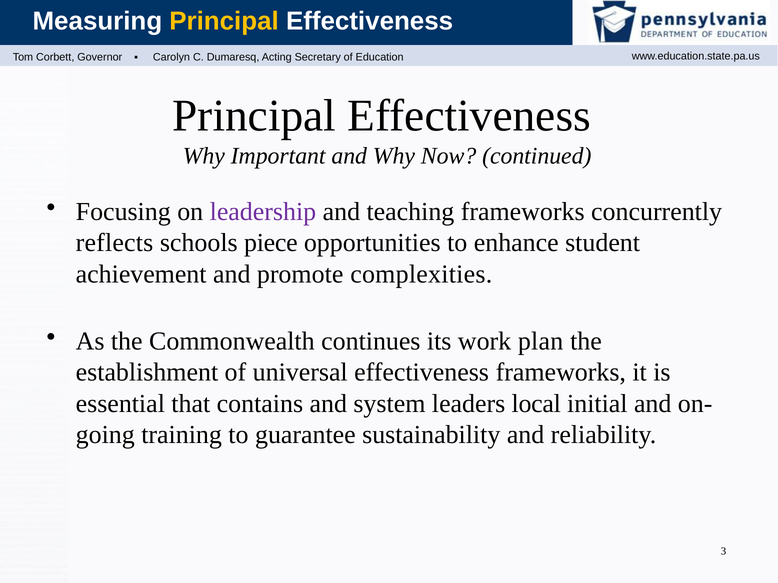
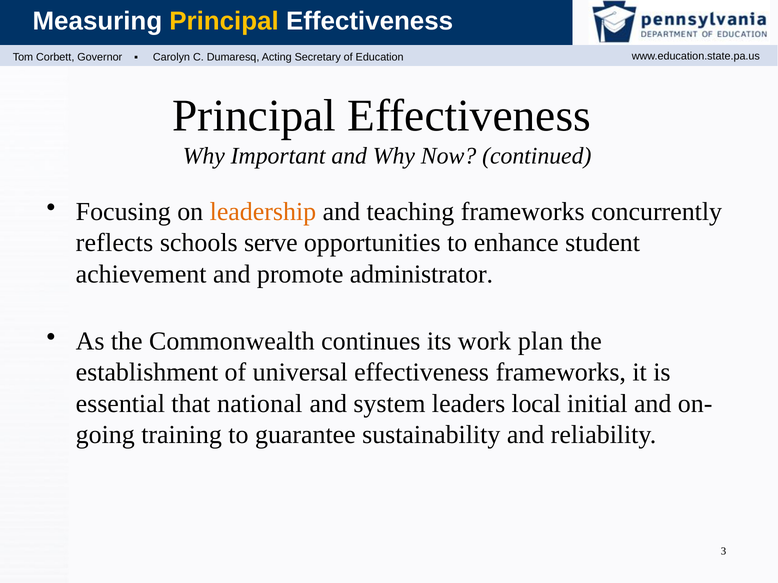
leadership colour: purple -> orange
piece: piece -> serve
complexities: complexities -> administrator
contains: contains -> national
